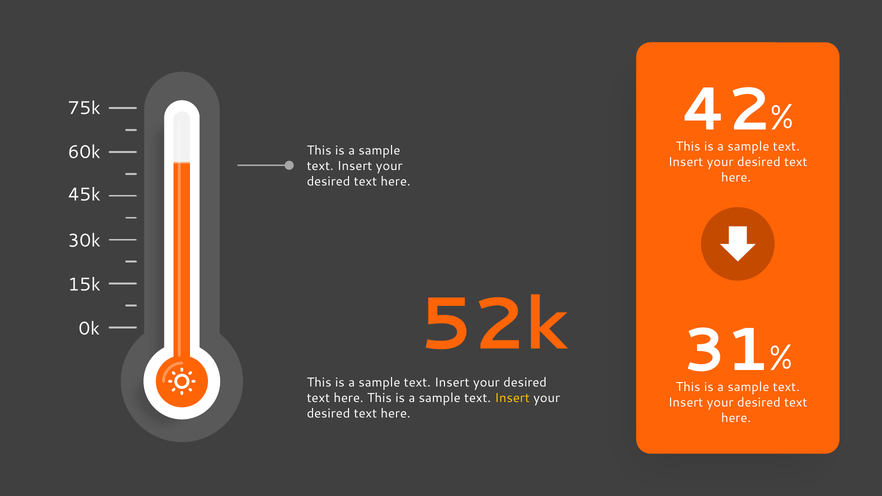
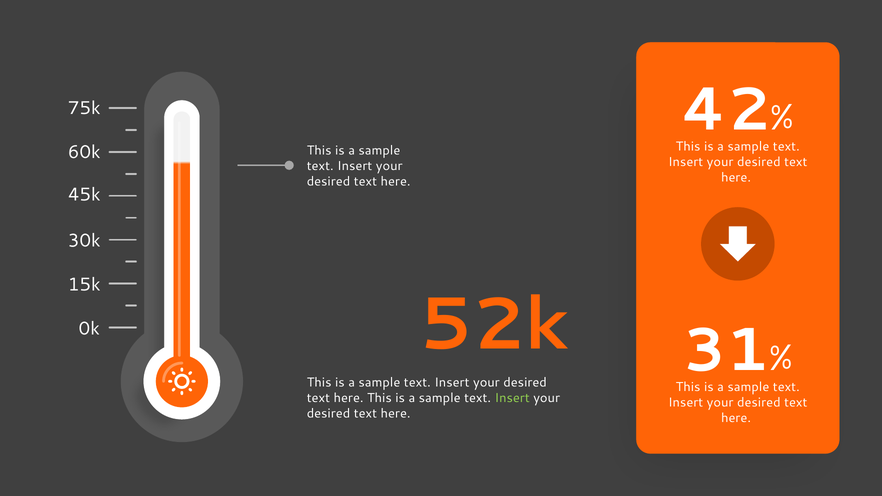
Insert at (512, 398) colour: yellow -> light green
